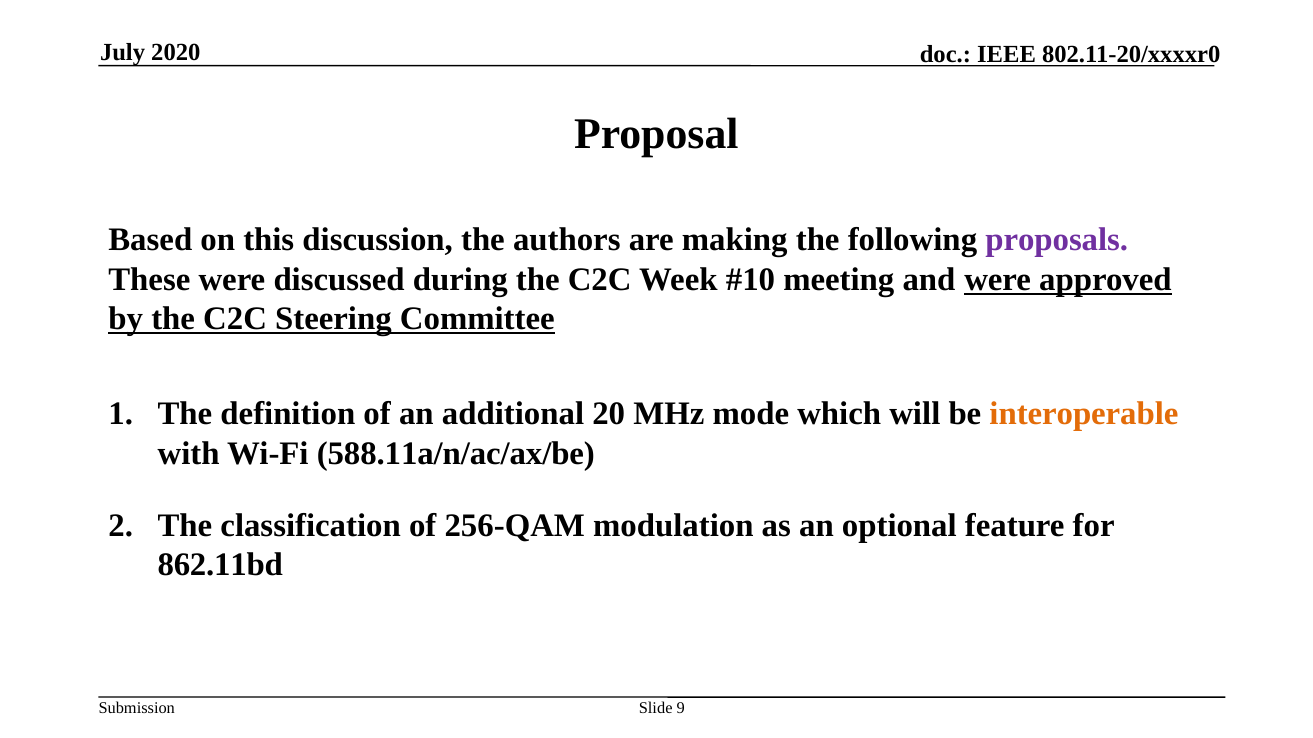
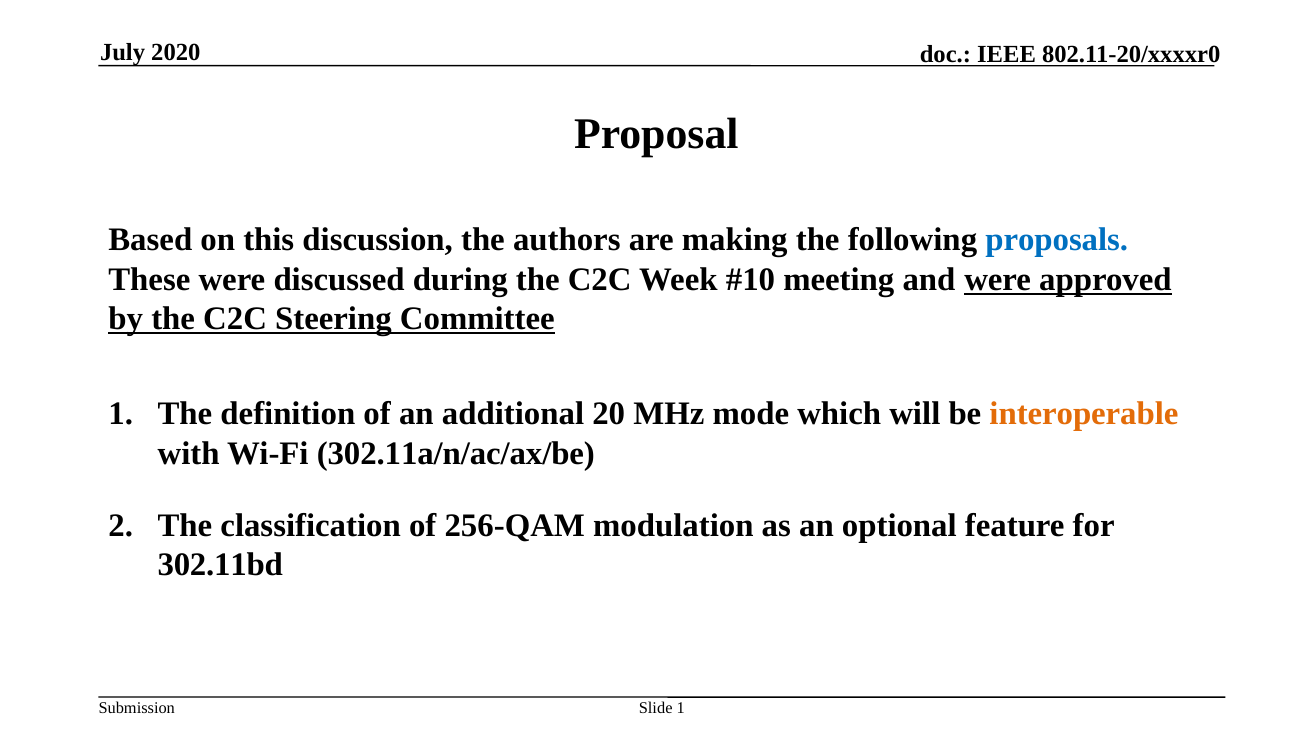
proposals colour: purple -> blue
588.11a/n/ac/ax/be: 588.11a/n/ac/ax/be -> 302.11a/n/ac/ax/be
862.11bd: 862.11bd -> 302.11bd
Slide 9: 9 -> 1
